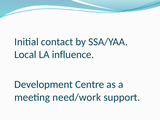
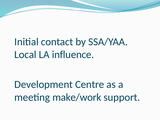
need/work: need/work -> make/work
